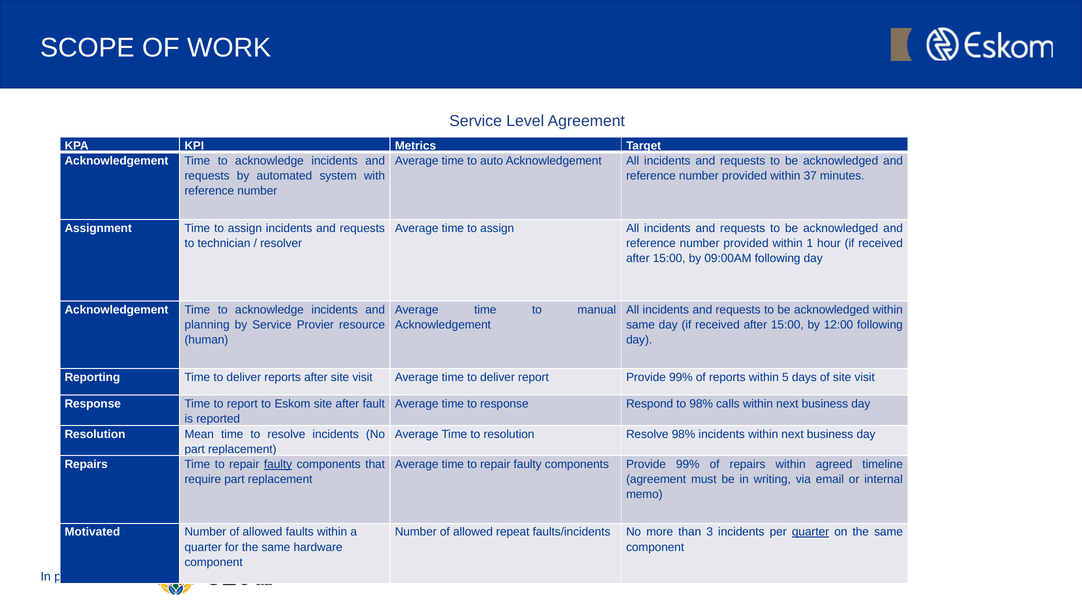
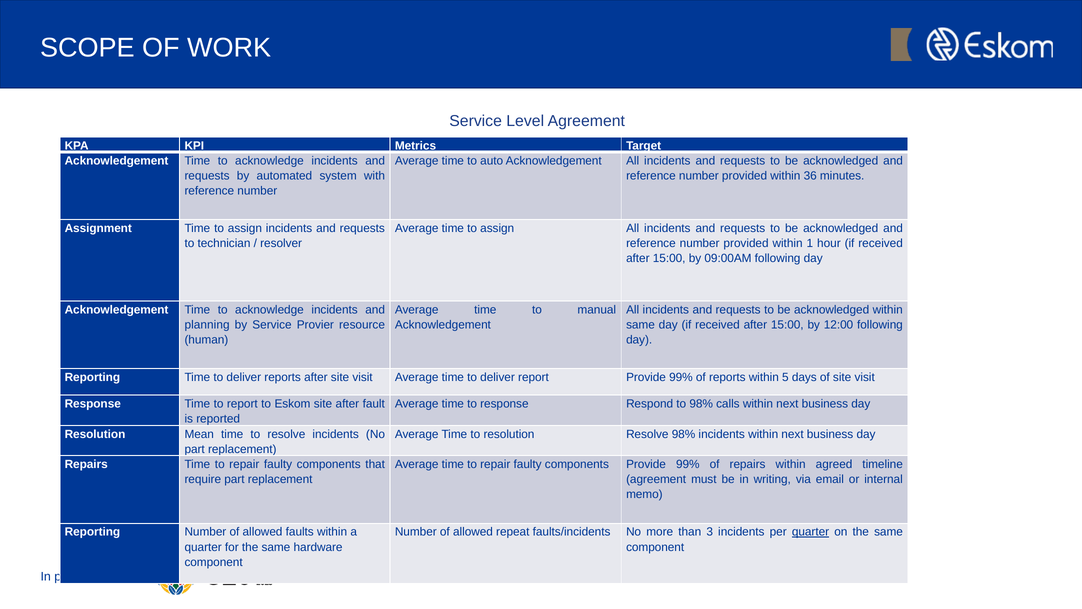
37: 37 -> 36
faulty at (278, 464) underline: present -> none
Motivated at (92, 532): Motivated -> Reporting
